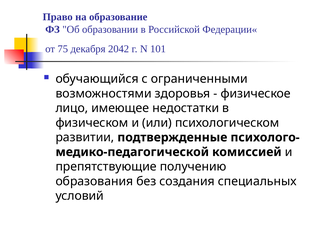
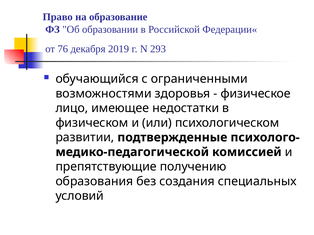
75: 75 -> 76
2042: 2042 -> 2019
101: 101 -> 293
